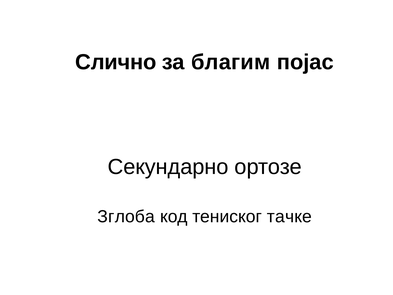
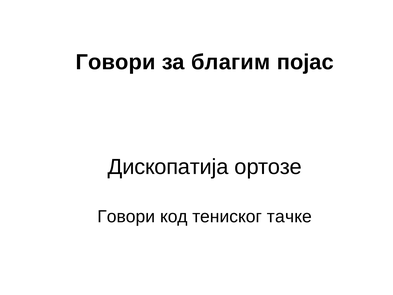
Слично at (116, 62): Слично -> Говори
Секундарно: Секундарно -> Дископатија
Зглоба at (126, 216): Зглоба -> Говори
